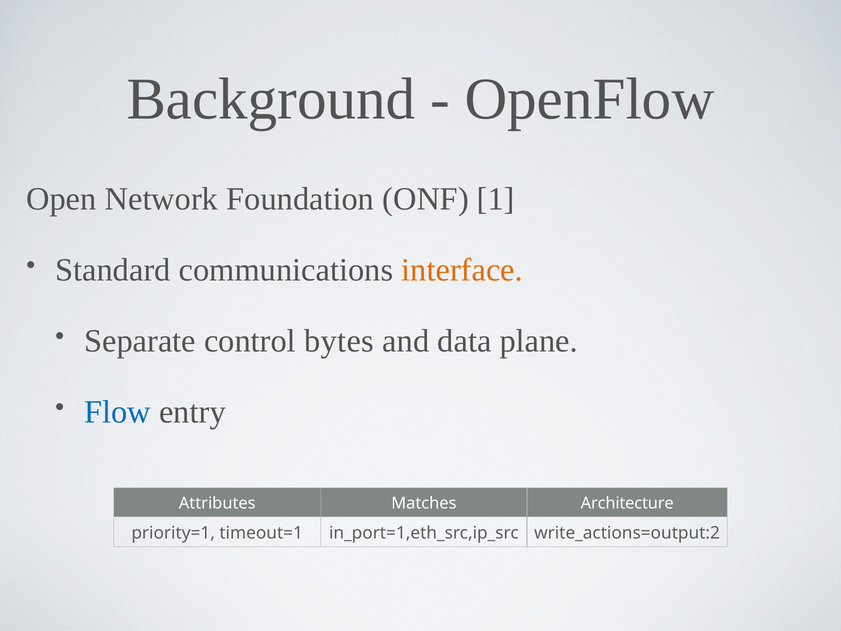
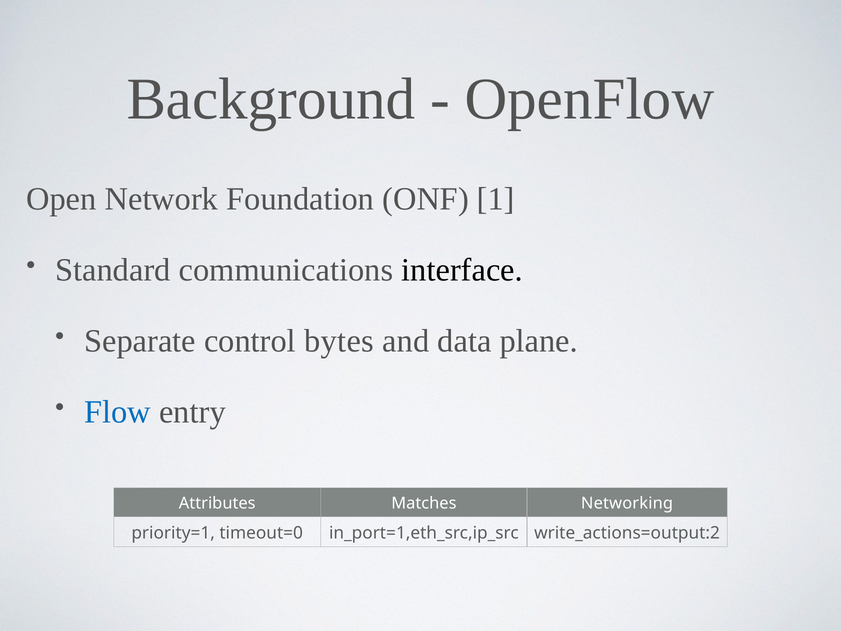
interface colour: orange -> black
Architecture: Architecture -> Networking
timeout=1: timeout=1 -> timeout=0
